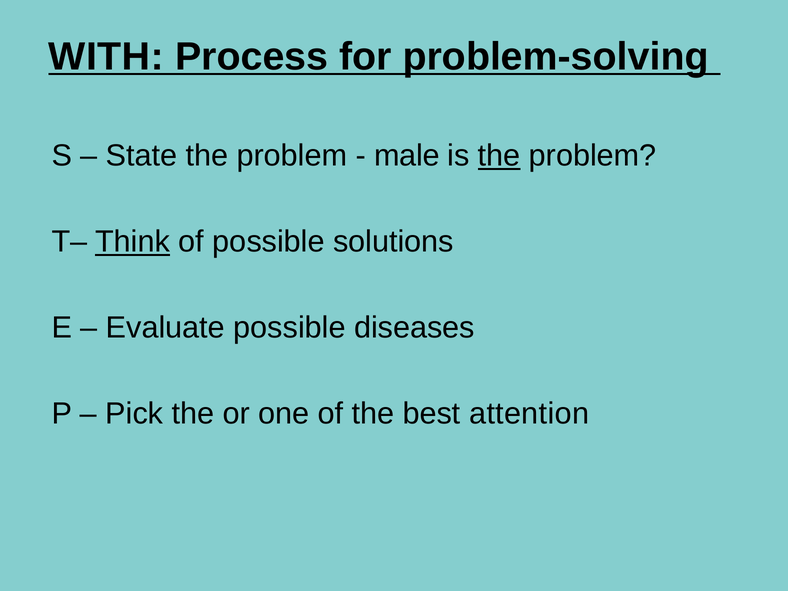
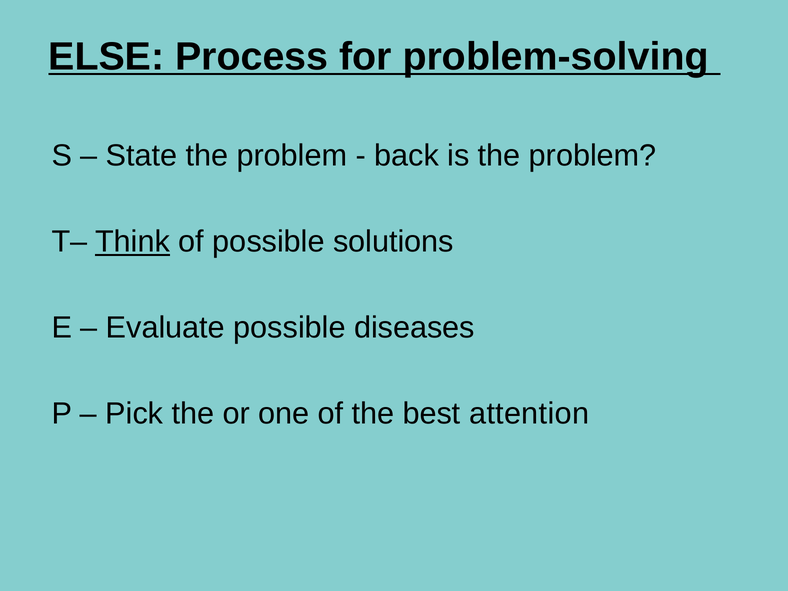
WITH: WITH -> ELSE
male: male -> back
the at (499, 156) underline: present -> none
